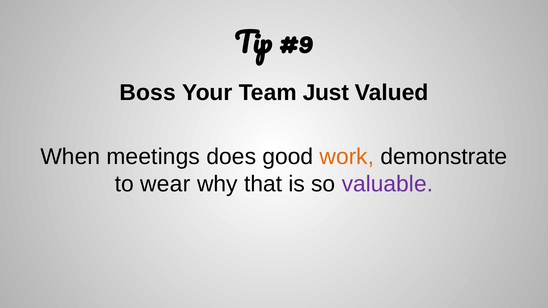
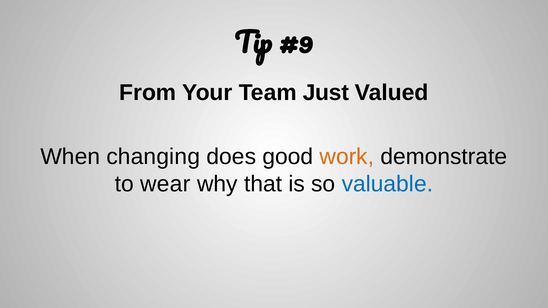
Boss: Boss -> From
meetings: meetings -> changing
valuable colour: purple -> blue
